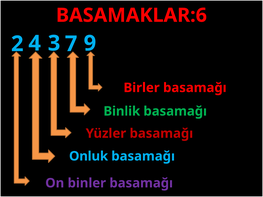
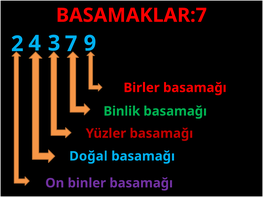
BASAMAKLAR:6: BASAMAKLAR:6 -> BASAMAKLAR:7
Onluk: Onluk -> Doğal
